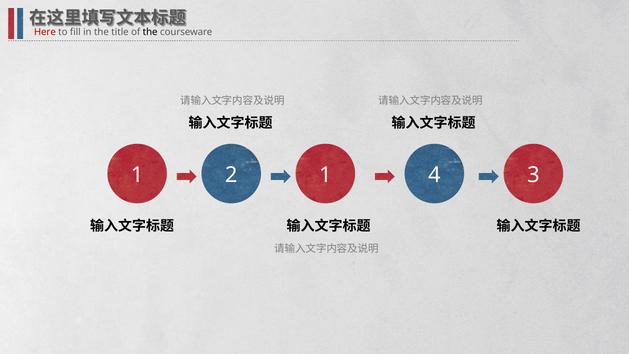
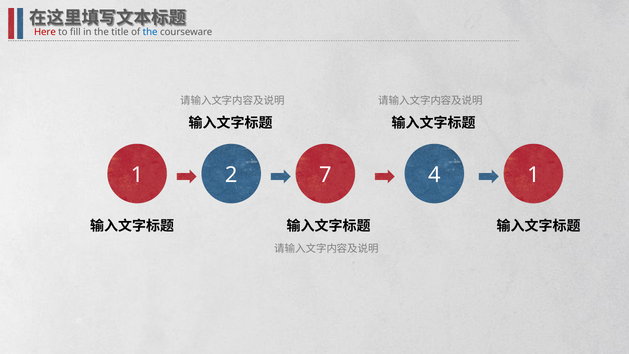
the at (150, 32) colour: black -> blue
2 1: 1 -> 7
4 3: 3 -> 1
